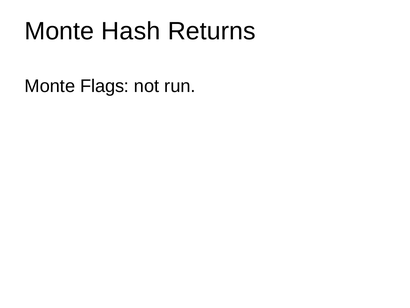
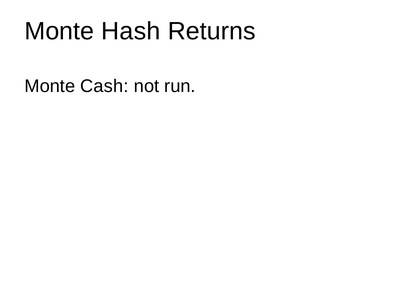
Flags: Flags -> Cash
